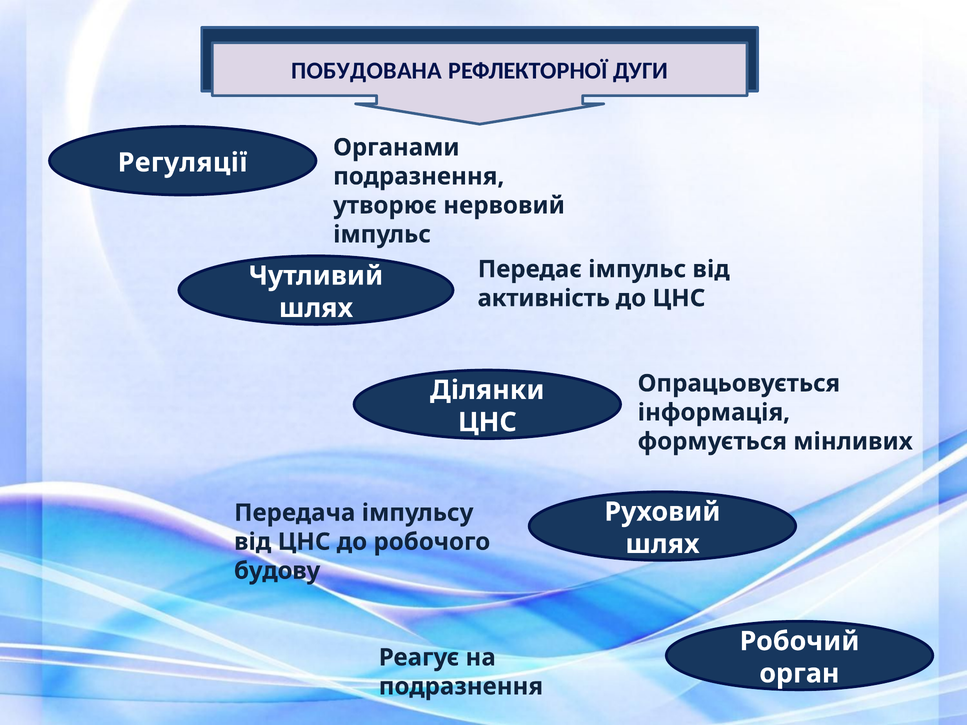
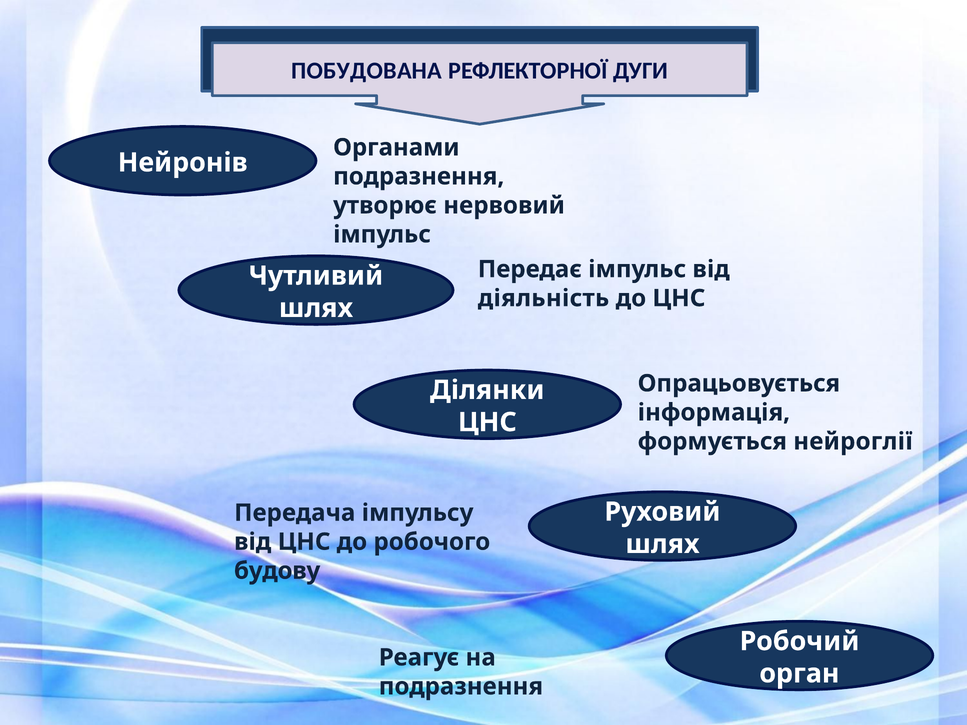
Регуляції: Регуляції -> Нейронів
активність: активність -> діяльність
мінливих: мінливих -> нейроглії
